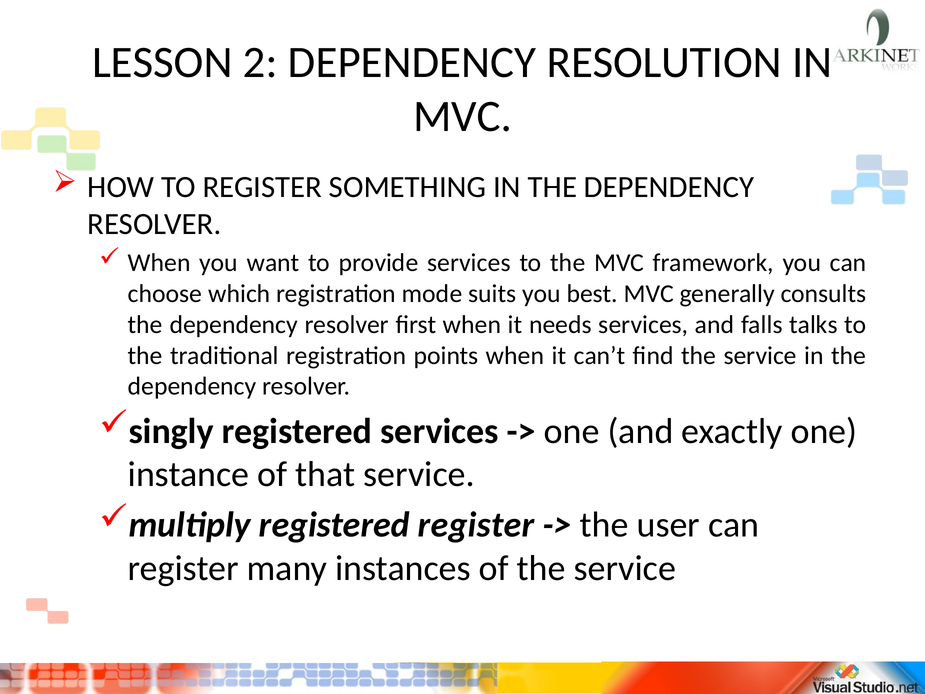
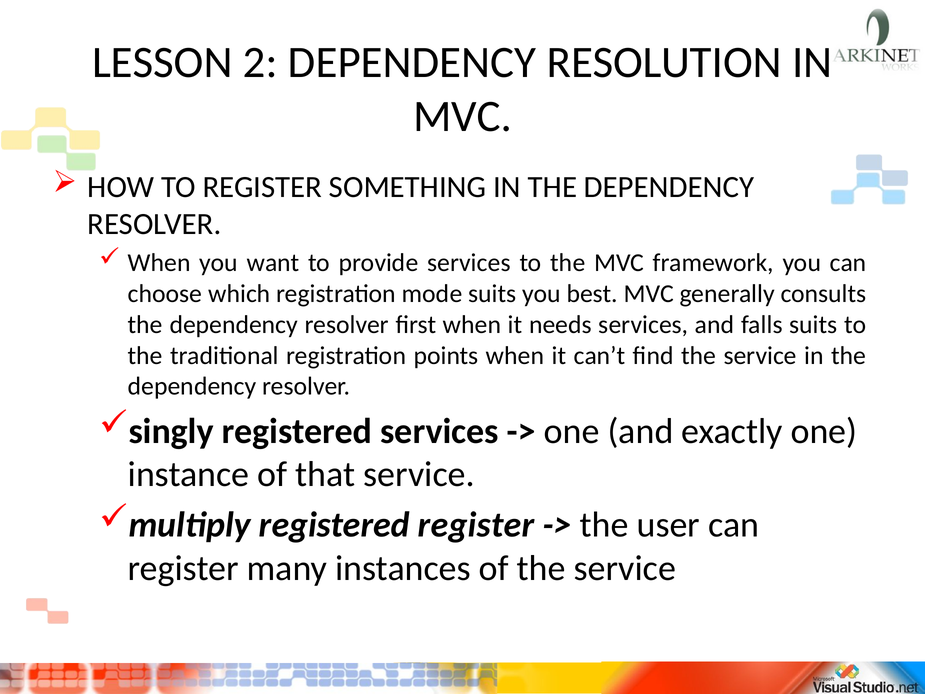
falls talks: talks -> suits
